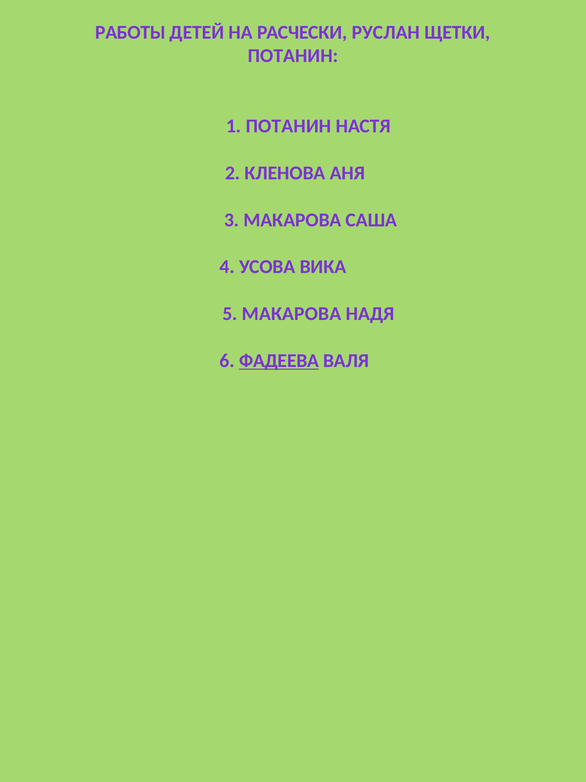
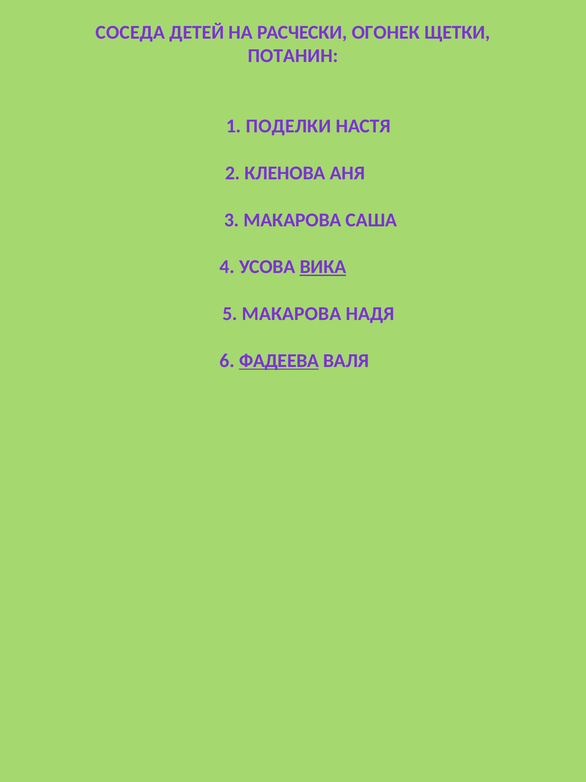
РАБОТЫ: РАБОТЫ -> СОСЕДА
РУСЛАН: РУСЛАН -> ОГОНЕК
1 ПОТАНИН: ПОТАНИН -> ПОДЕЛКИ
ВИКА underline: none -> present
